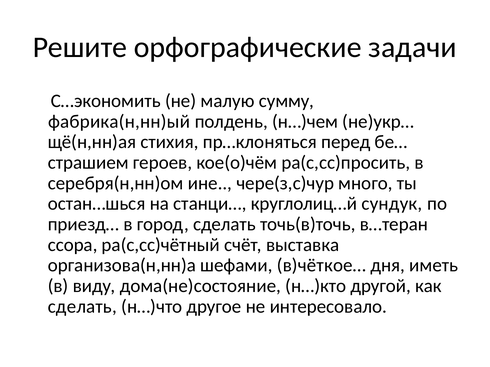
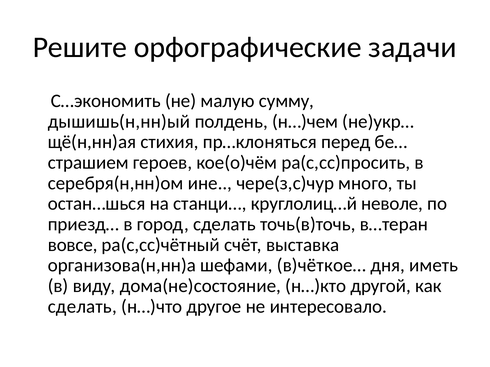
фабрика(н,нн)ый: фабрика(н,нн)ый -> дышишь(н,нн)ый
сундук: сундук -> неволе
ссора: ссора -> вовсе
